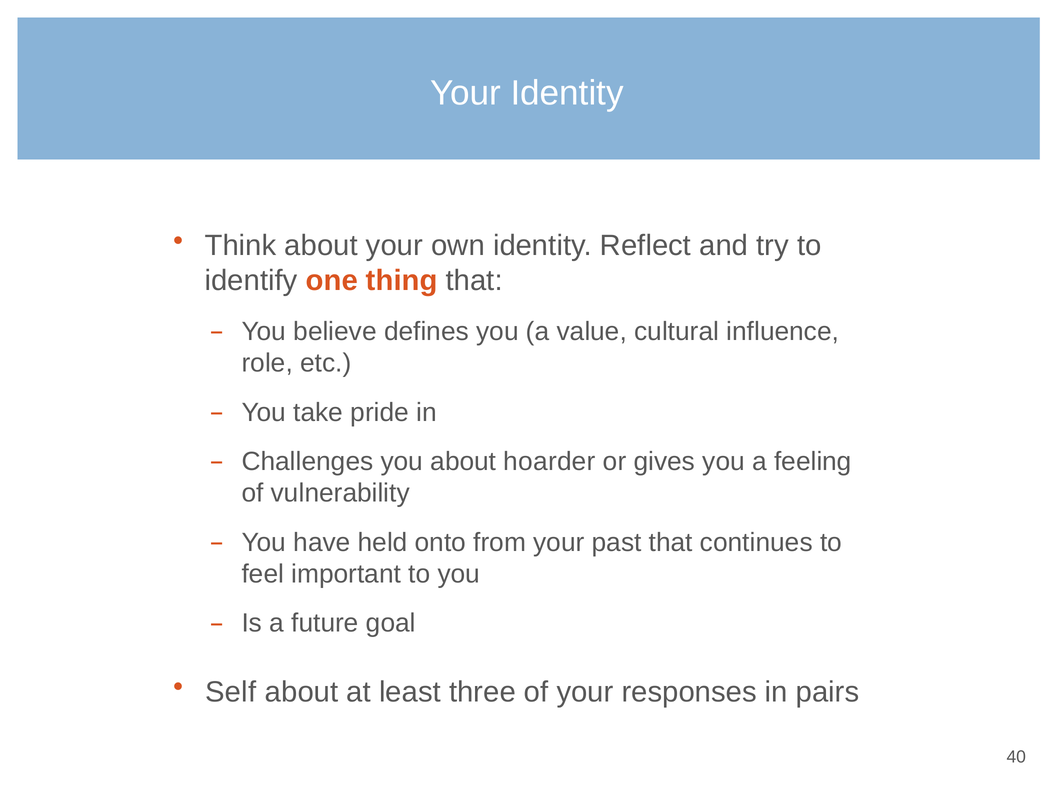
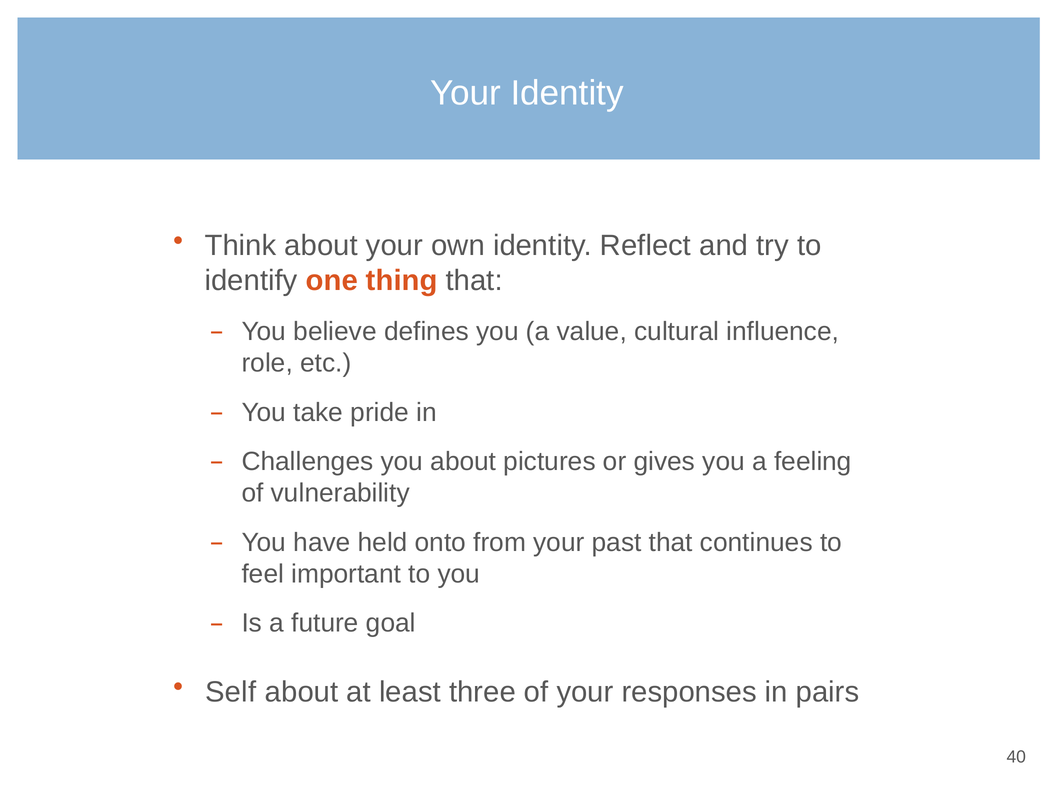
hoarder: hoarder -> pictures
